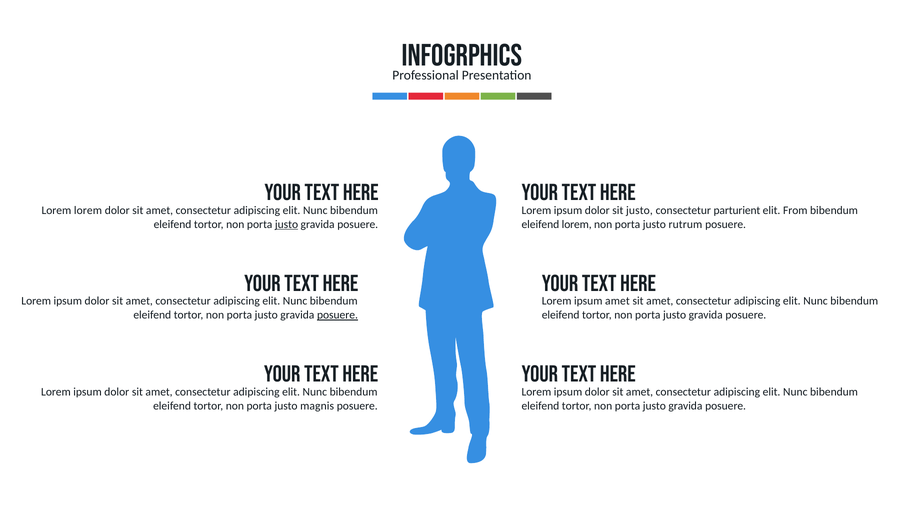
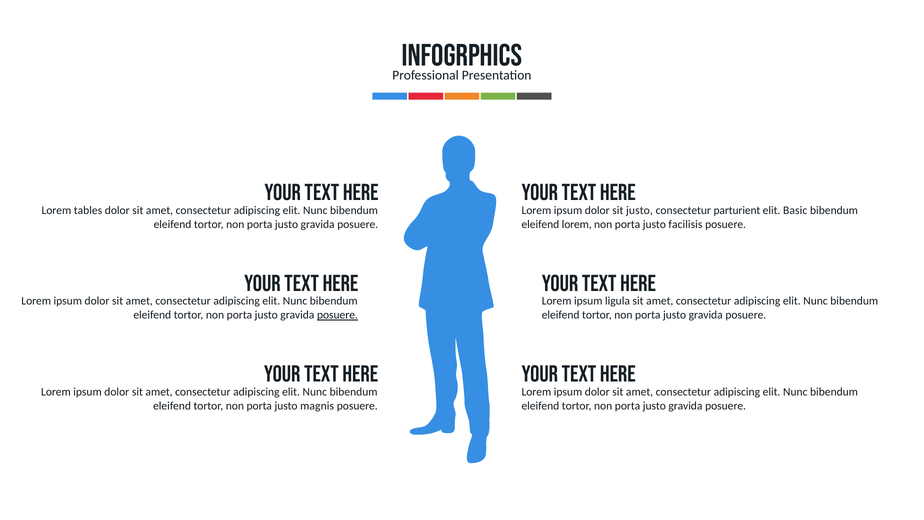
Lorem lorem: lorem -> tables
From: From -> Basic
justo at (287, 224) underline: present -> none
rutrum: rutrum -> facilisis
ipsum amet: amet -> ligula
